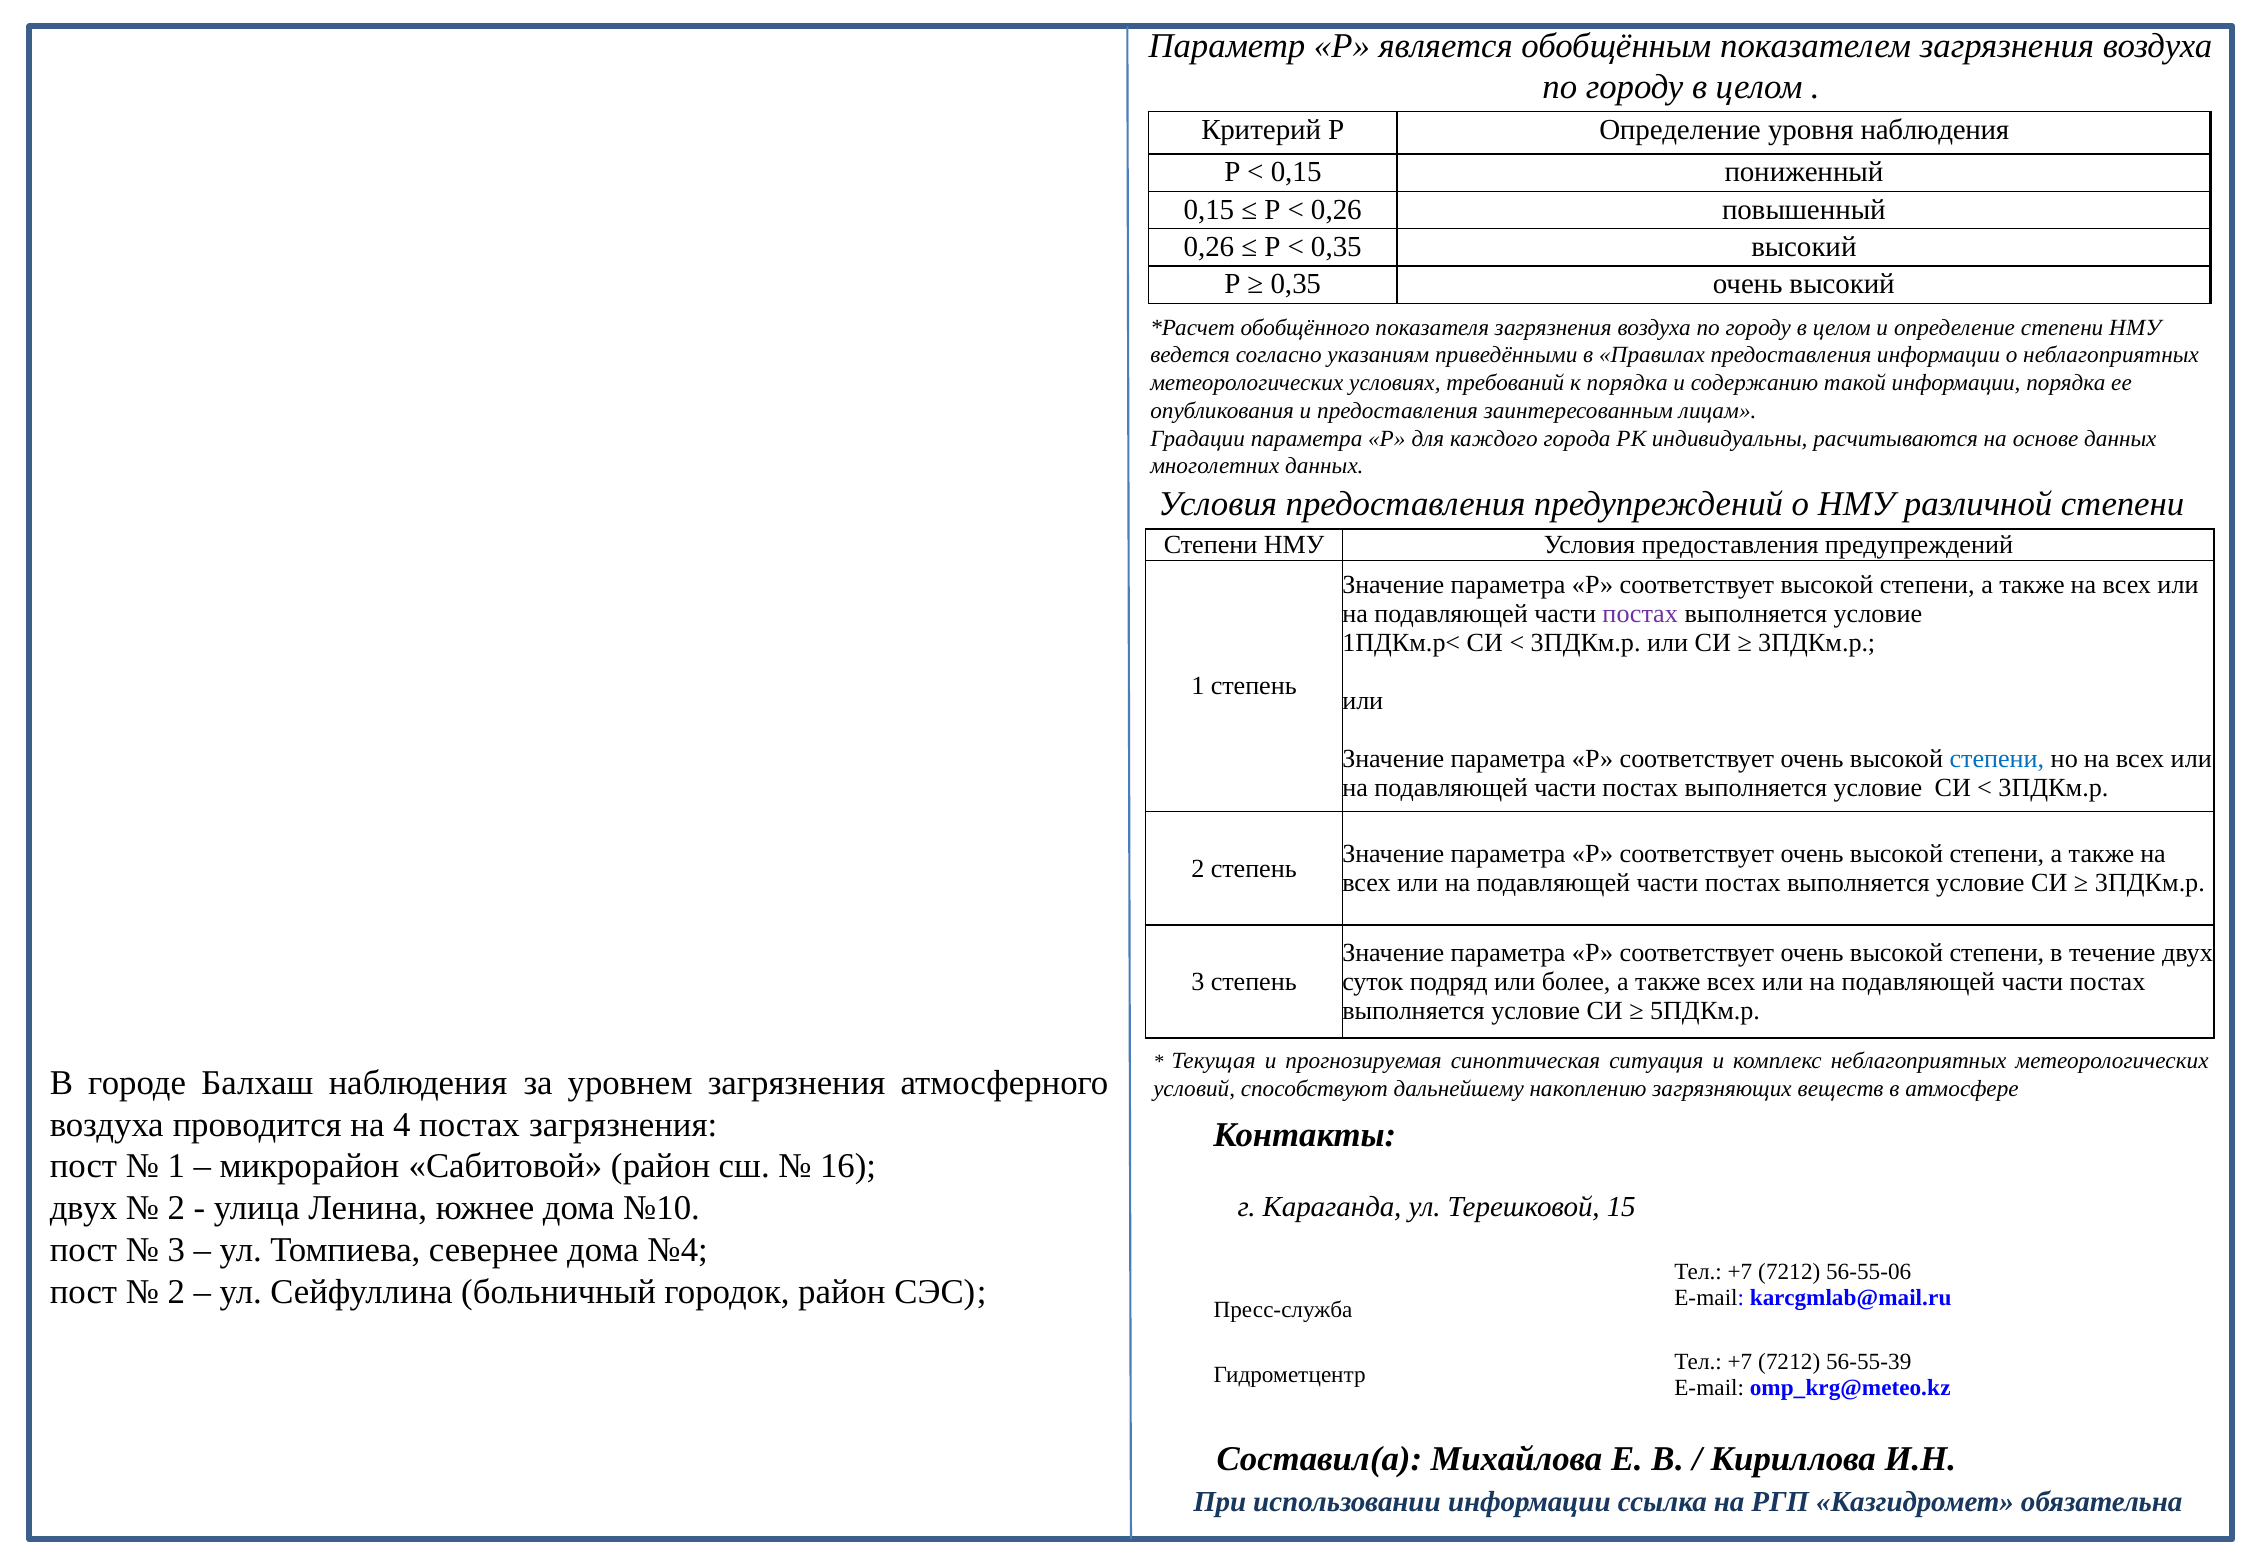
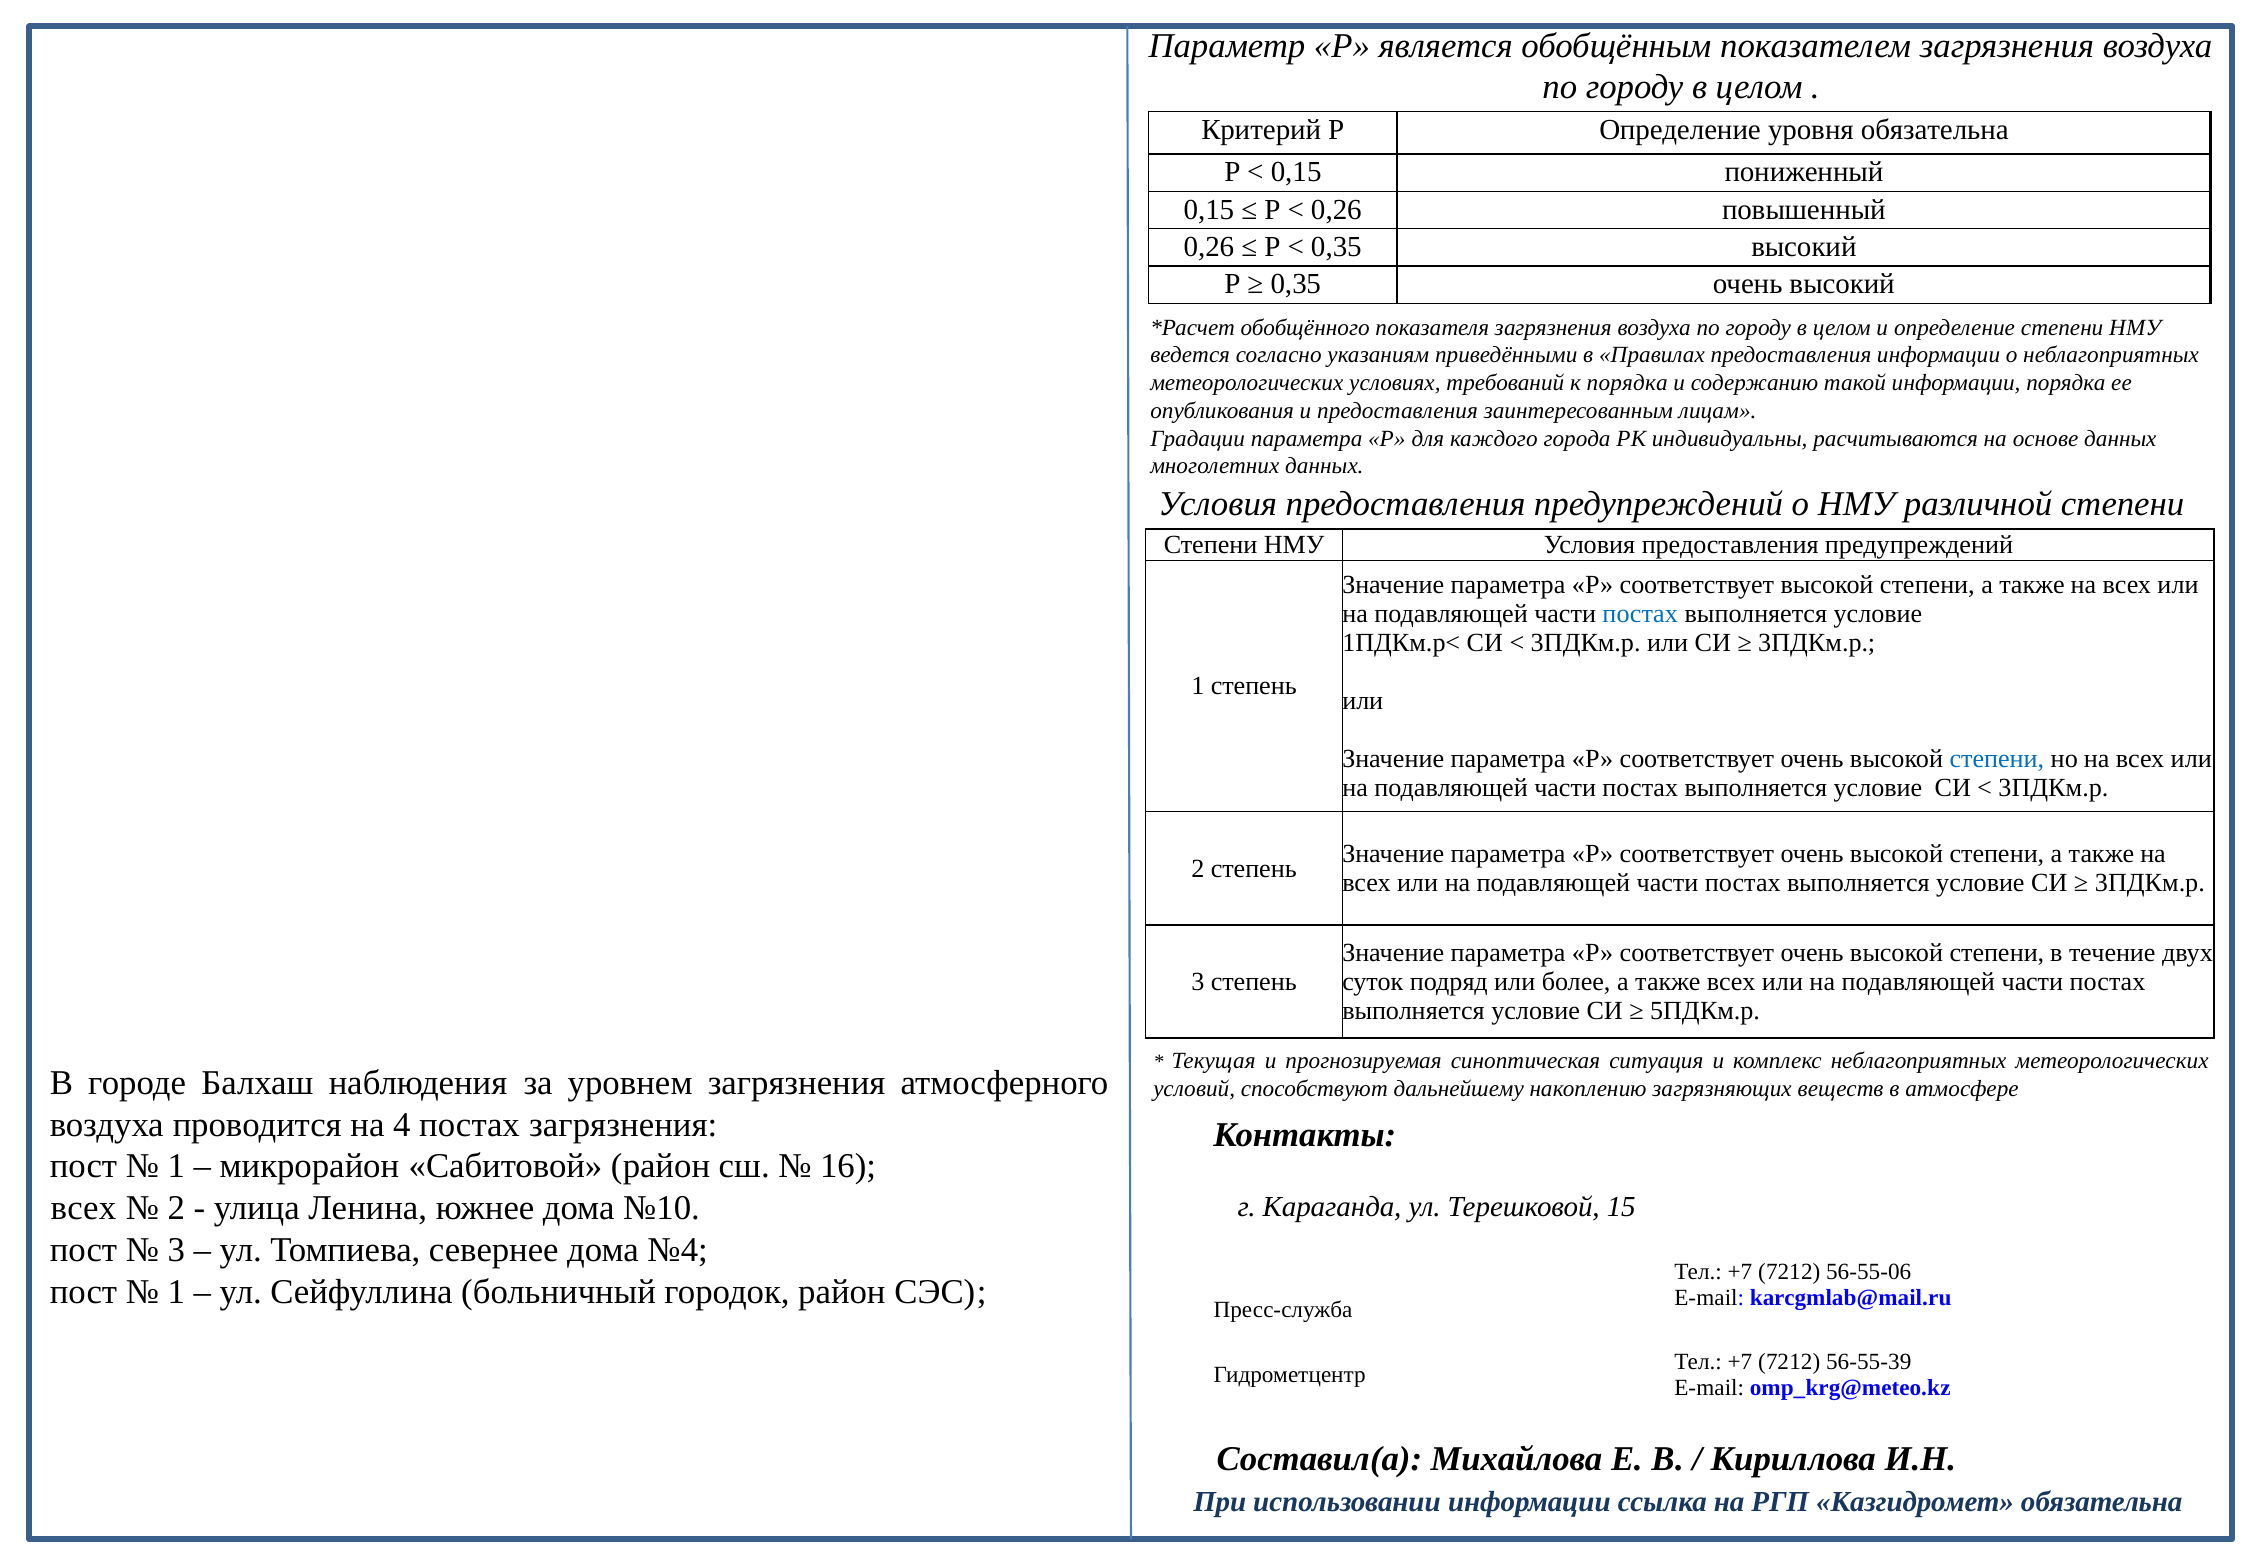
уровня наблюдения: наблюдения -> обязательна
постах at (1640, 614) colour: purple -> blue
двух at (84, 1208): двух -> всех
2 at (176, 1292): 2 -> 1
